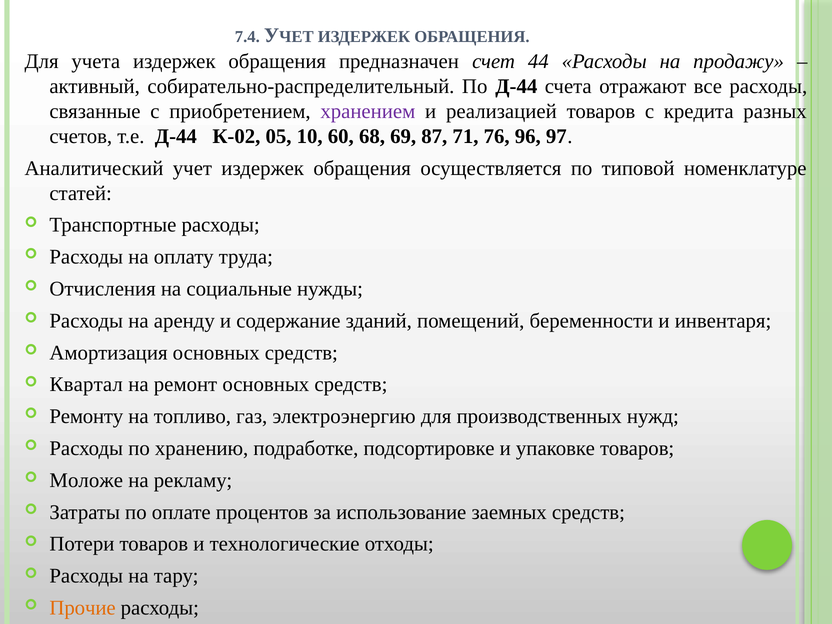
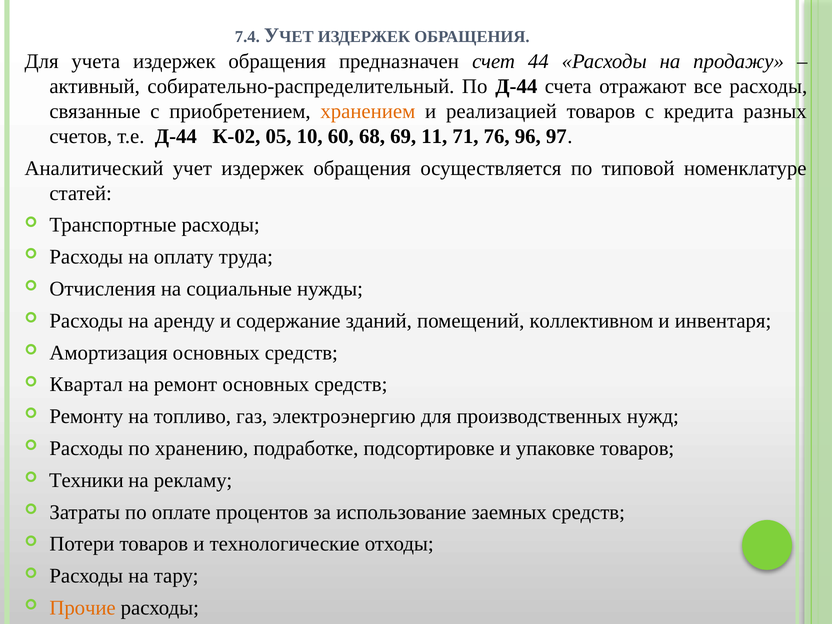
хранением colour: purple -> orange
87: 87 -> 11
беременности: беременности -> коллективном
Моложе: Моложе -> Техники
